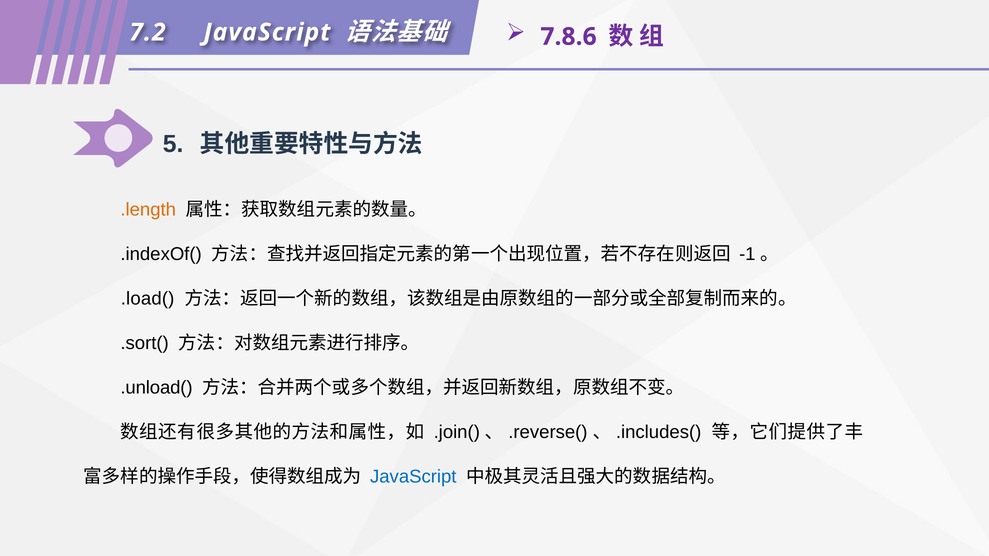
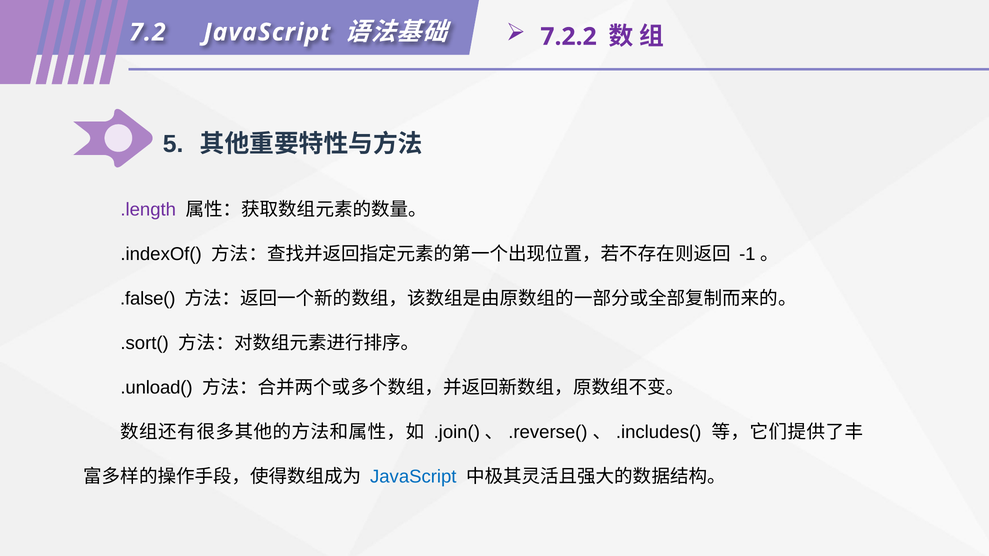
7.8.6: 7.8.6 -> 7.2.2
.length colour: orange -> purple
.load(: .load( -> .false(
